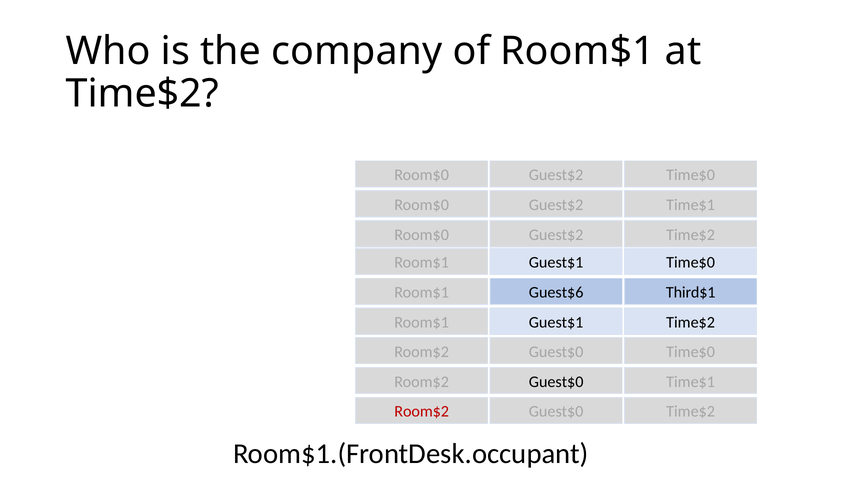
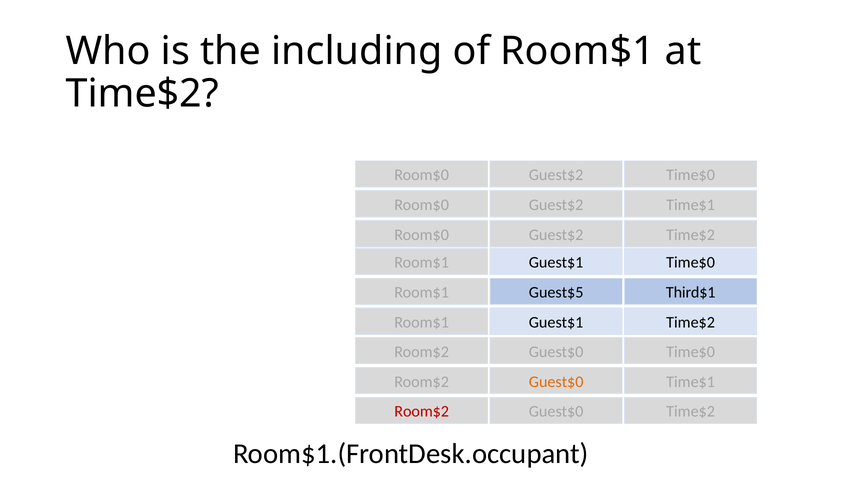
company: company -> including
Guest$6: Guest$6 -> Guest$5
Guest$0 at (556, 381) colour: black -> orange
